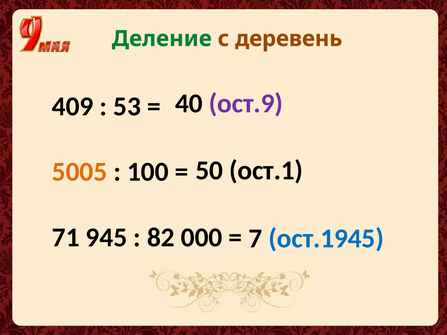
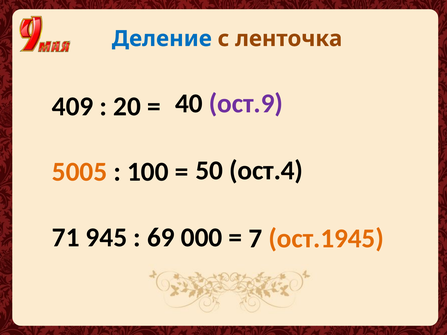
Деление colour: green -> blue
деревень: деревень -> ленточка
53: 53 -> 20
ост.1: ост.1 -> ост.4
82: 82 -> 69
ост.1945 colour: blue -> orange
